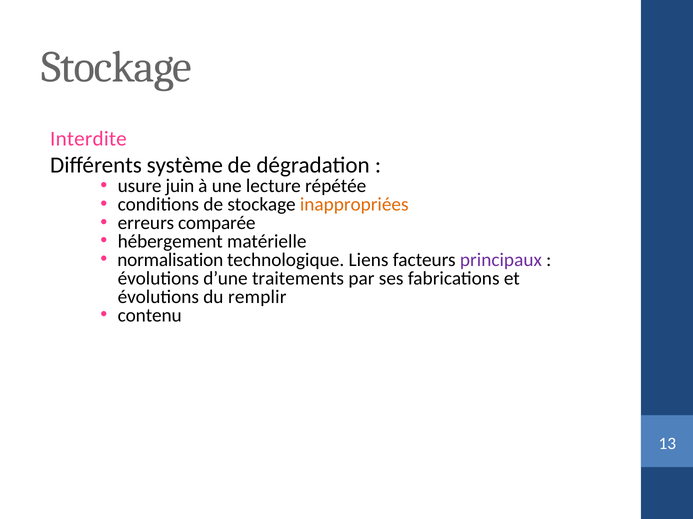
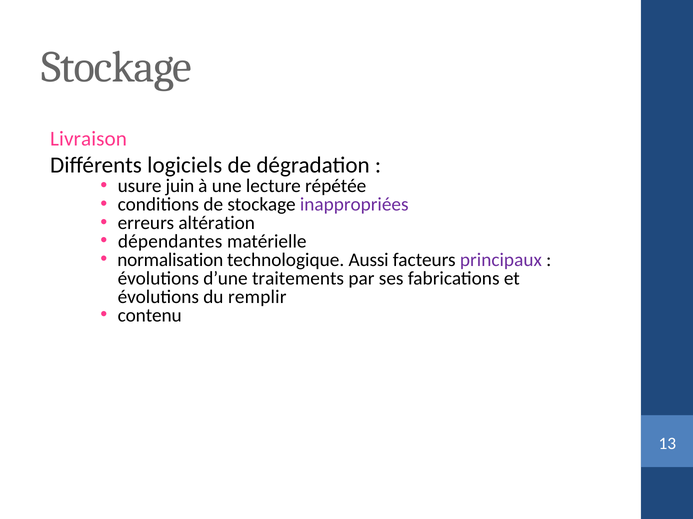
Interdite: Interdite -> Livraison
système: système -> logiciels
inappropriées colour: orange -> purple
comparée: comparée -> altération
hébergement: hébergement -> dépendantes
Liens: Liens -> Aussi
